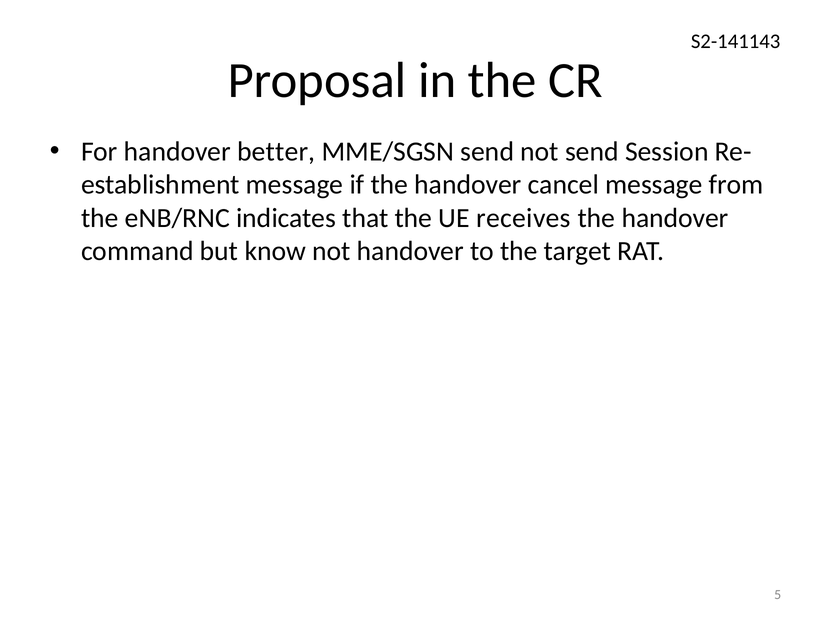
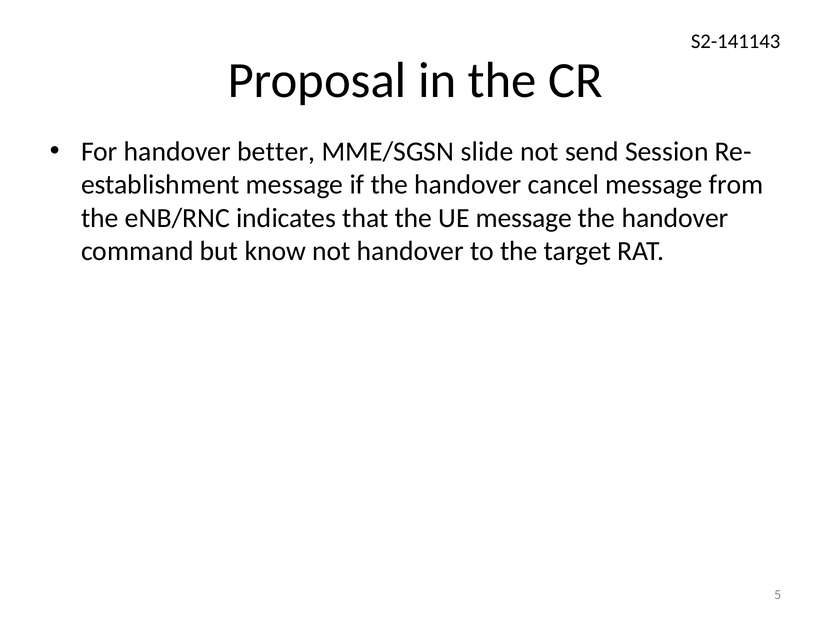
MME/SGSN send: send -> slide
UE receives: receives -> message
